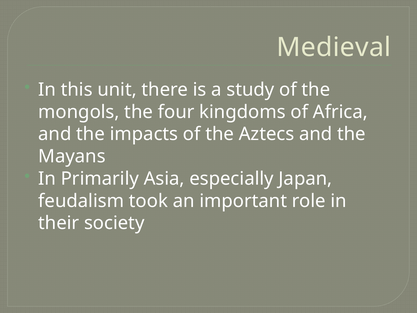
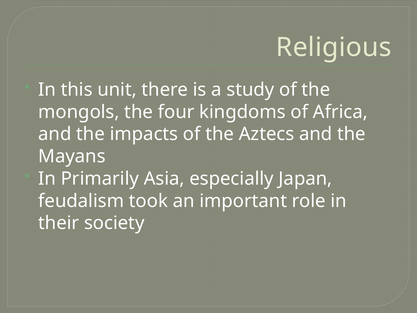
Medieval: Medieval -> Religious
